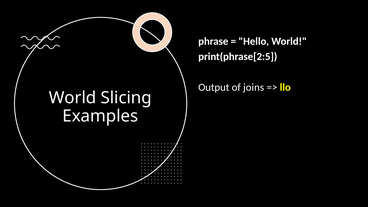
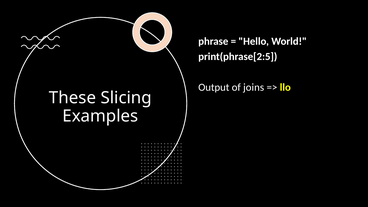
World at (73, 98): World -> These
